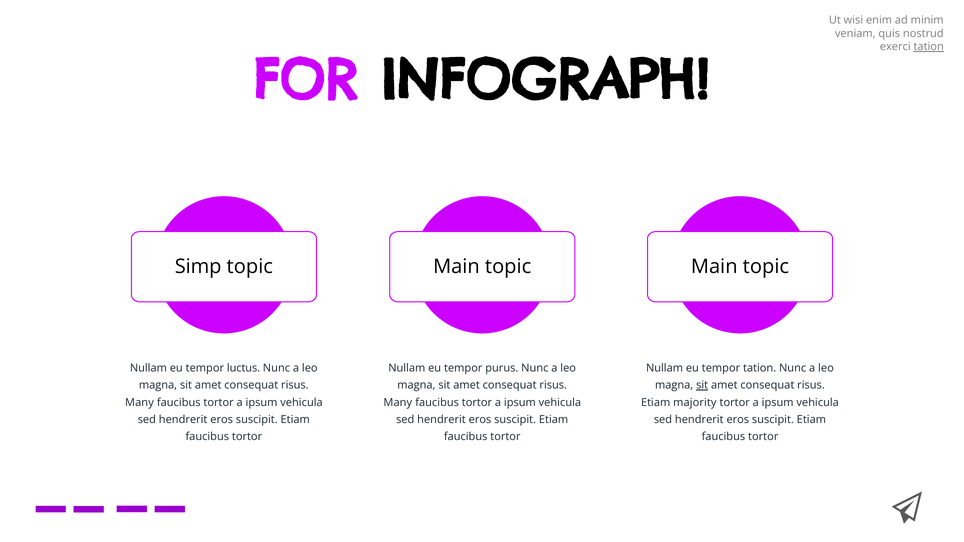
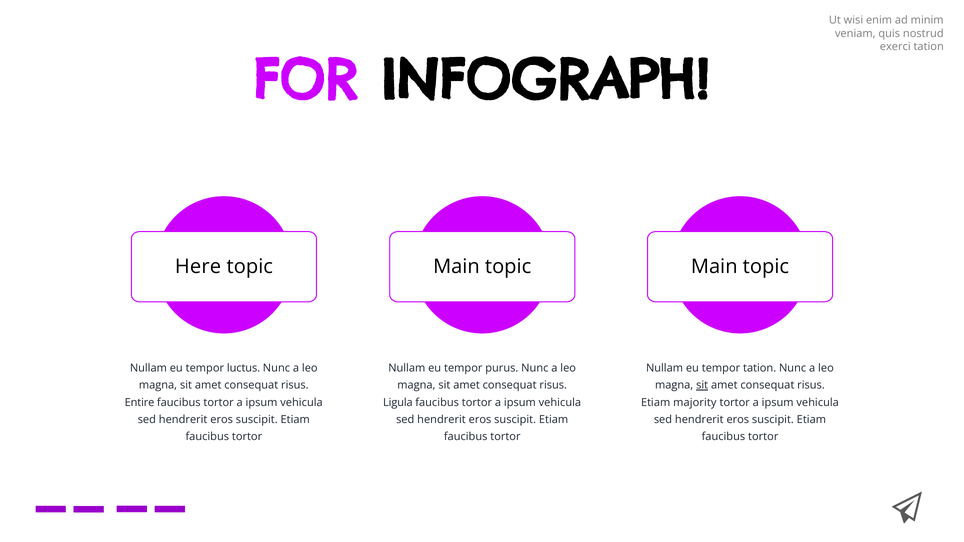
tation at (929, 47) underline: present -> none
Simp: Simp -> Here
Many at (139, 403): Many -> Entire
Many at (398, 403): Many -> Ligula
